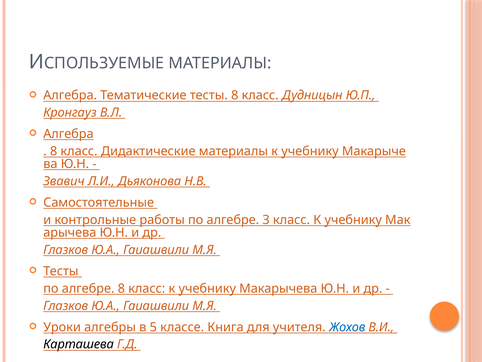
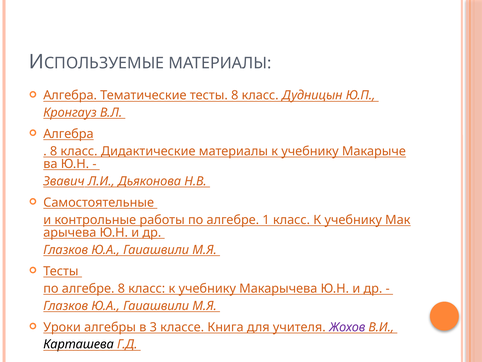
3: 3 -> 1
5: 5 -> 3
Жохов colour: blue -> purple
